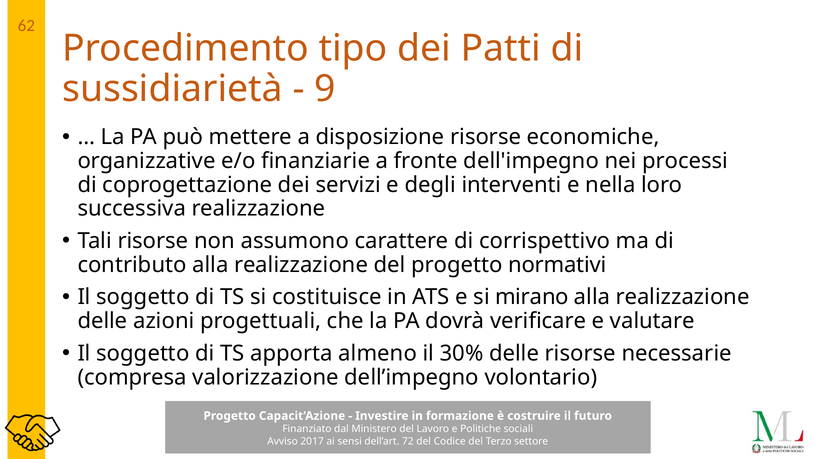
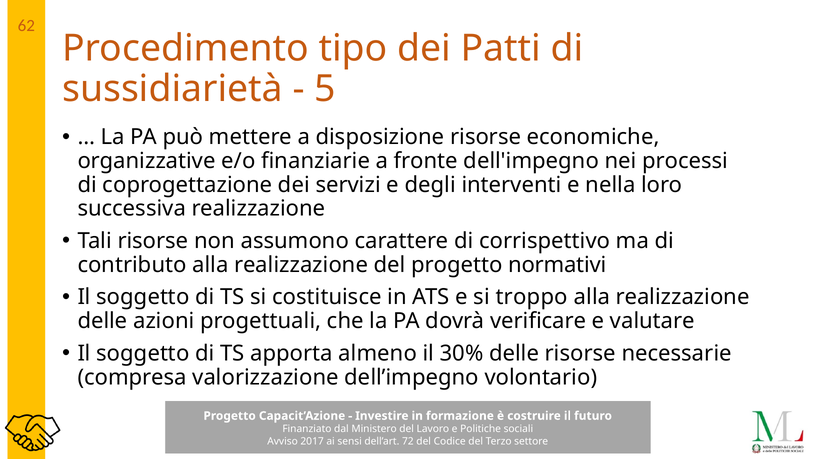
9: 9 -> 5
mirano: mirano -> troppo
